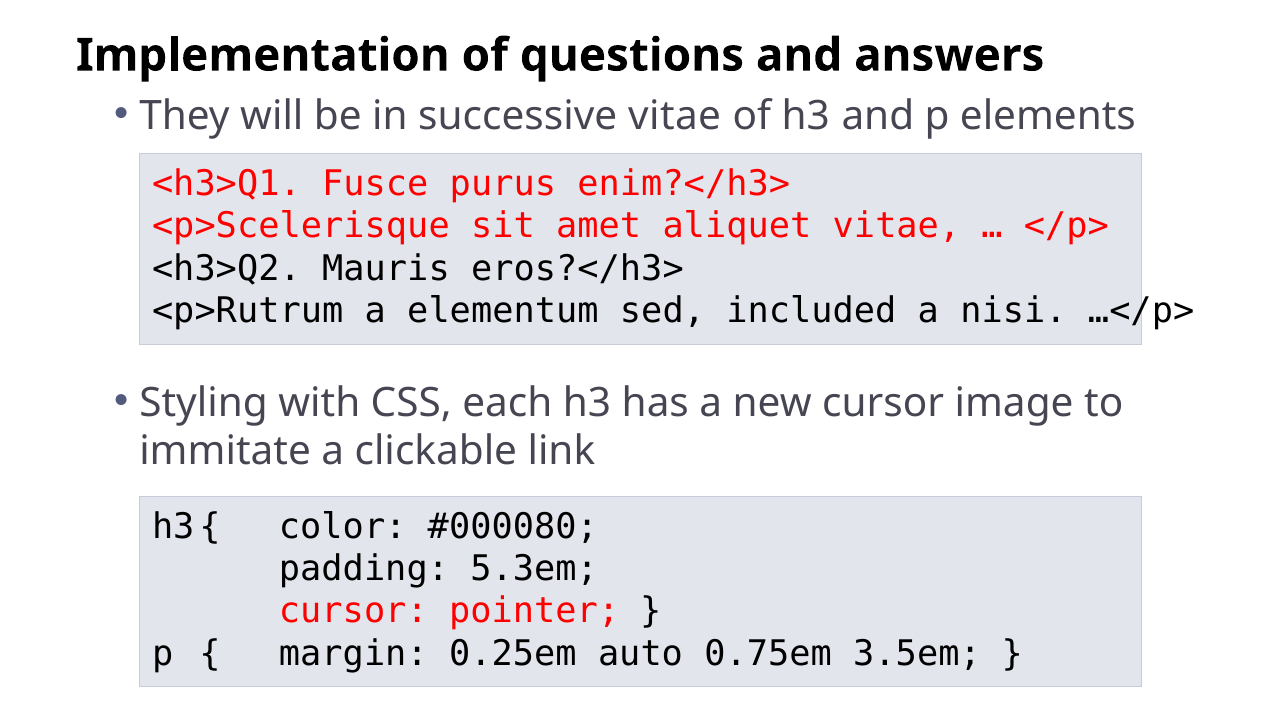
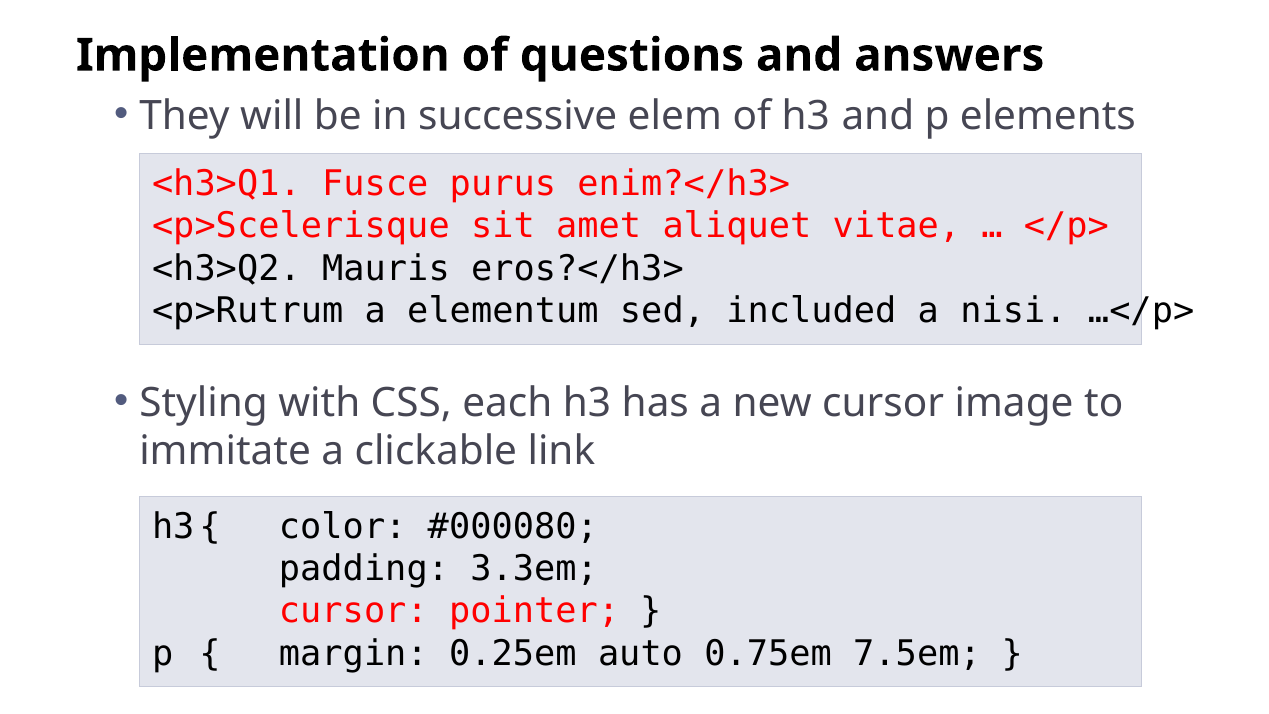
successive vitae: vitae -> elem
5.3em: 5.3em -> 3.3em
3.5em: 3.5em -> 7.5em
